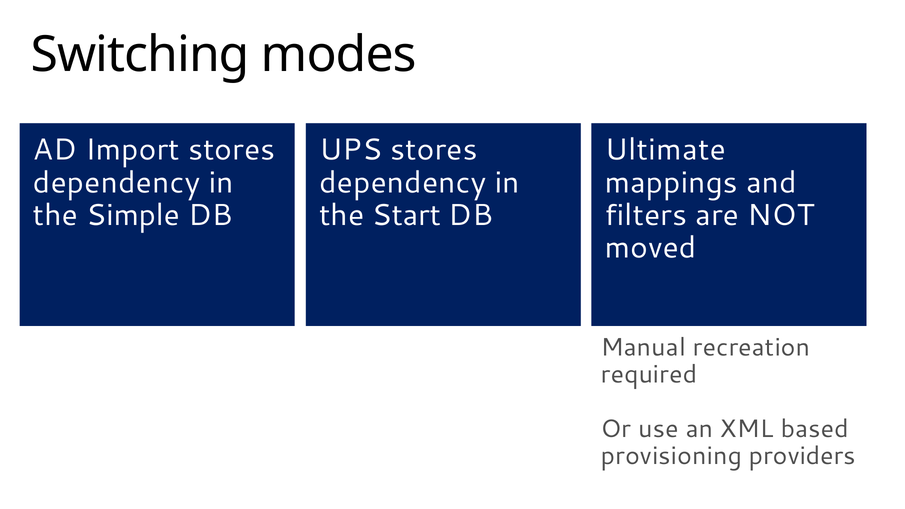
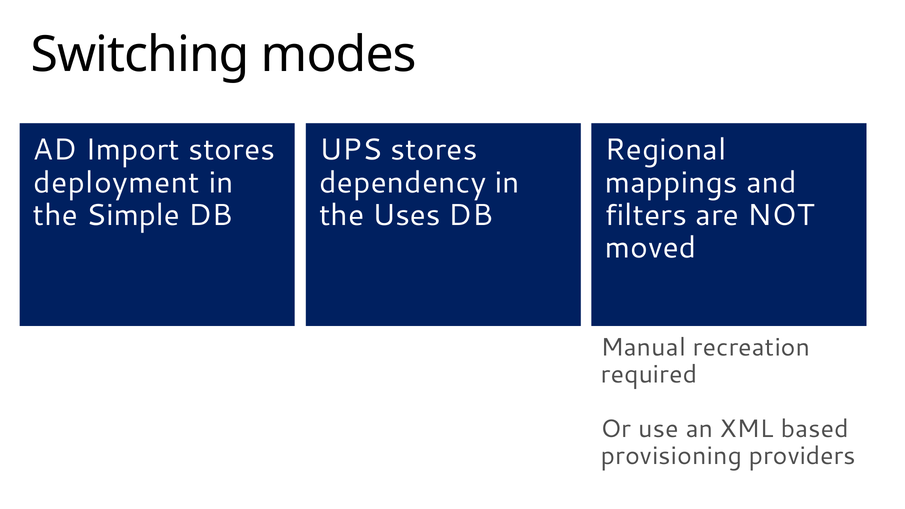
Ultimate: Ultimate -> Regional
dependency at (117, 183): dependency -> deployment
Start: Start -> Uses
